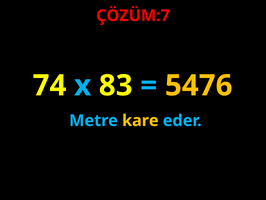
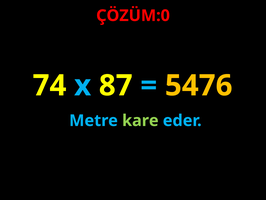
ÇÖZÜM:7: ÇÖZÜM:7 -> ÇÖZÜM:0
83: 83 -> 87
kare colour: yellow -> light green
